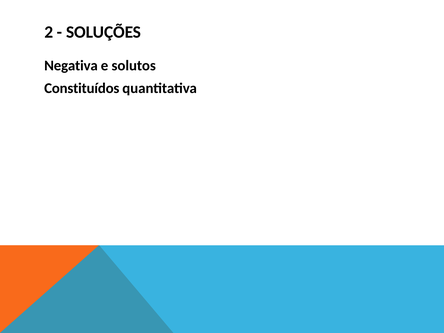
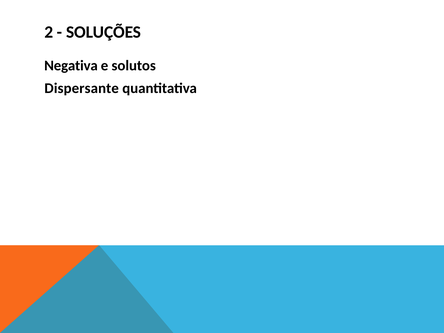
Constituídos: Constituídos -> Dispersante
